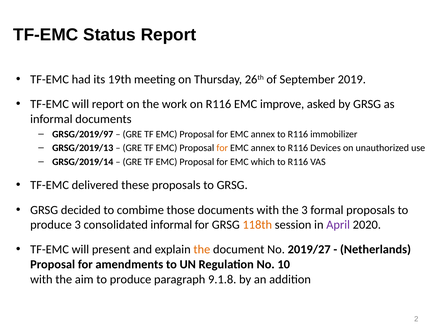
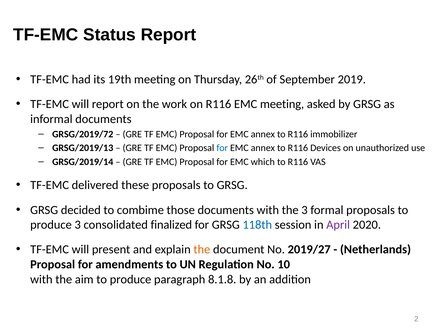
EMC improve: improve -> meeting
GRSG/2019/97: GRSG/2019/97 -> GRSG/2019/72
for at (222, 148) colour: orange -> blue
consolidated informal: informal -> finalized
118th colour: orange -> blue
9.1.8: 9.1.8 -> 8.1.8
